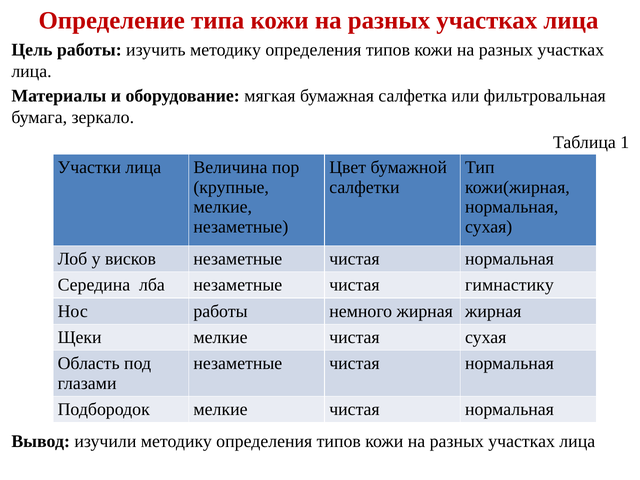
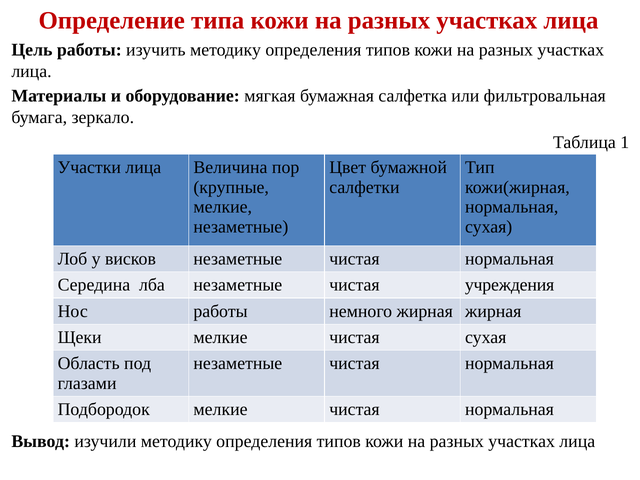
гимнастику: гимнастику -> учреждения
